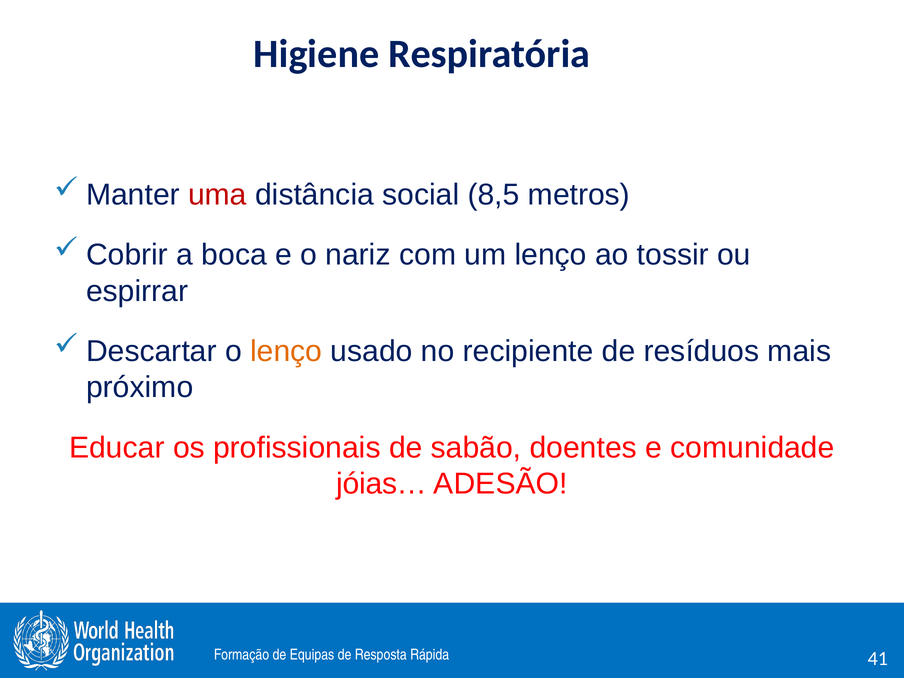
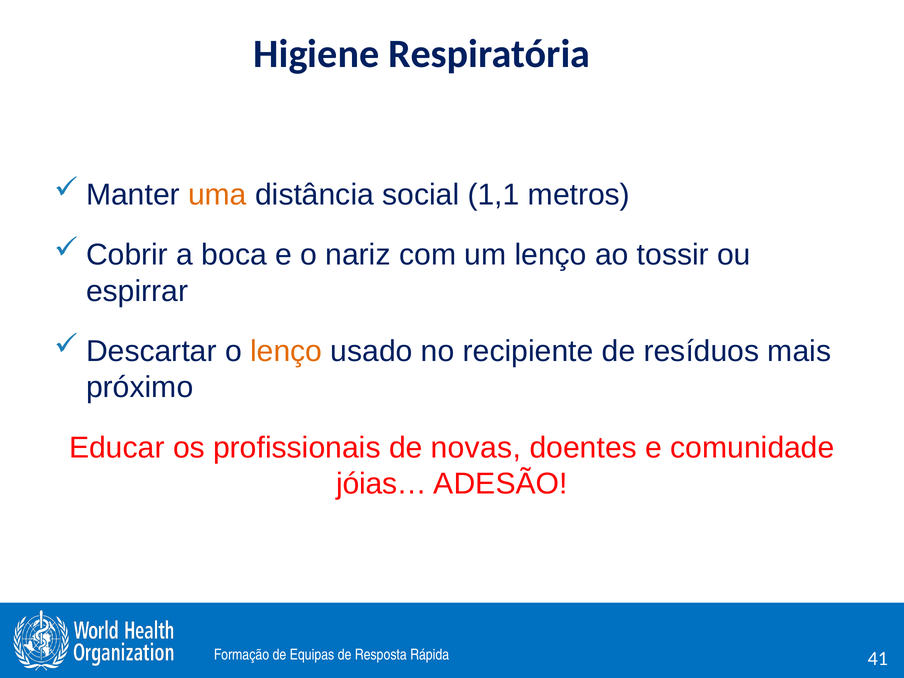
uma colour: red -> orange
8,5: 8,5 -> 1,1
sabão: sabão -> novas
